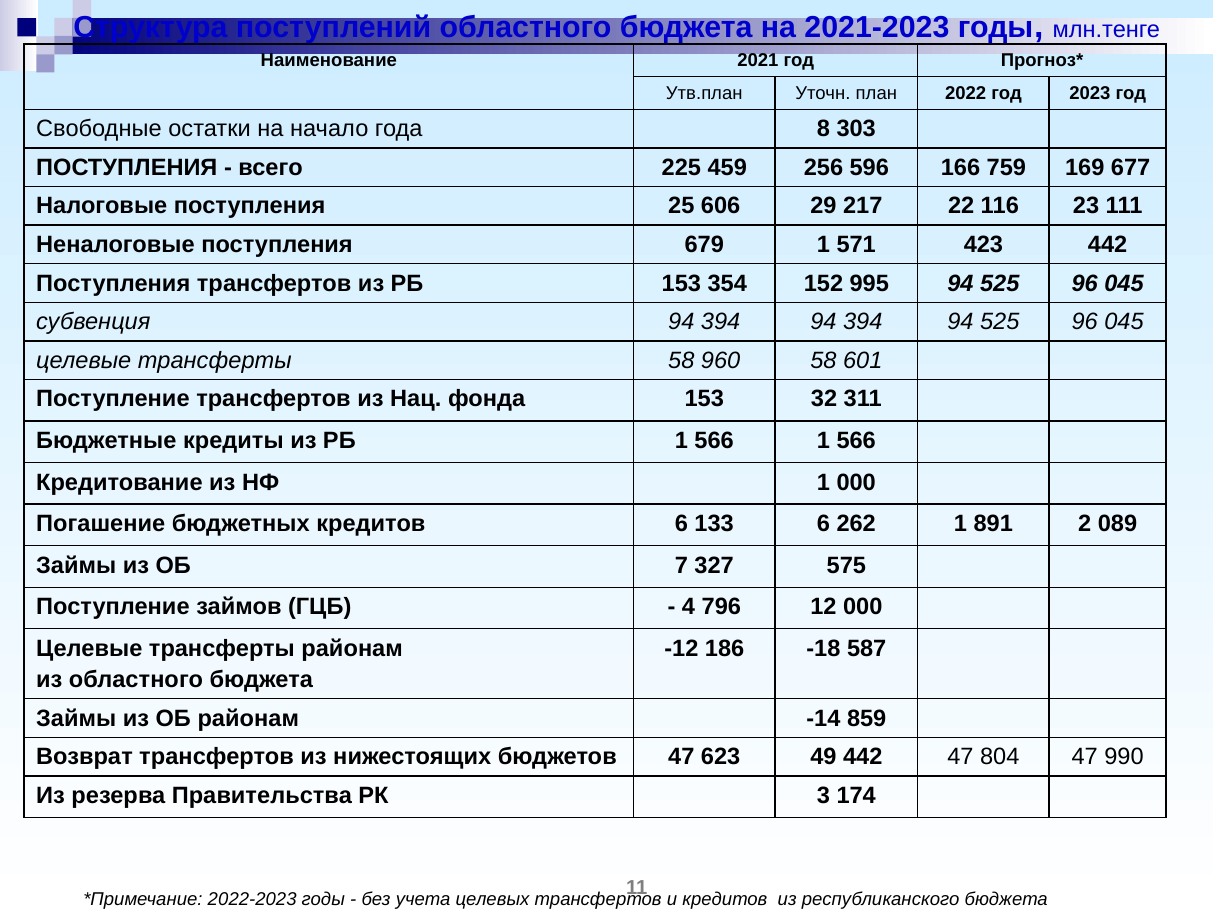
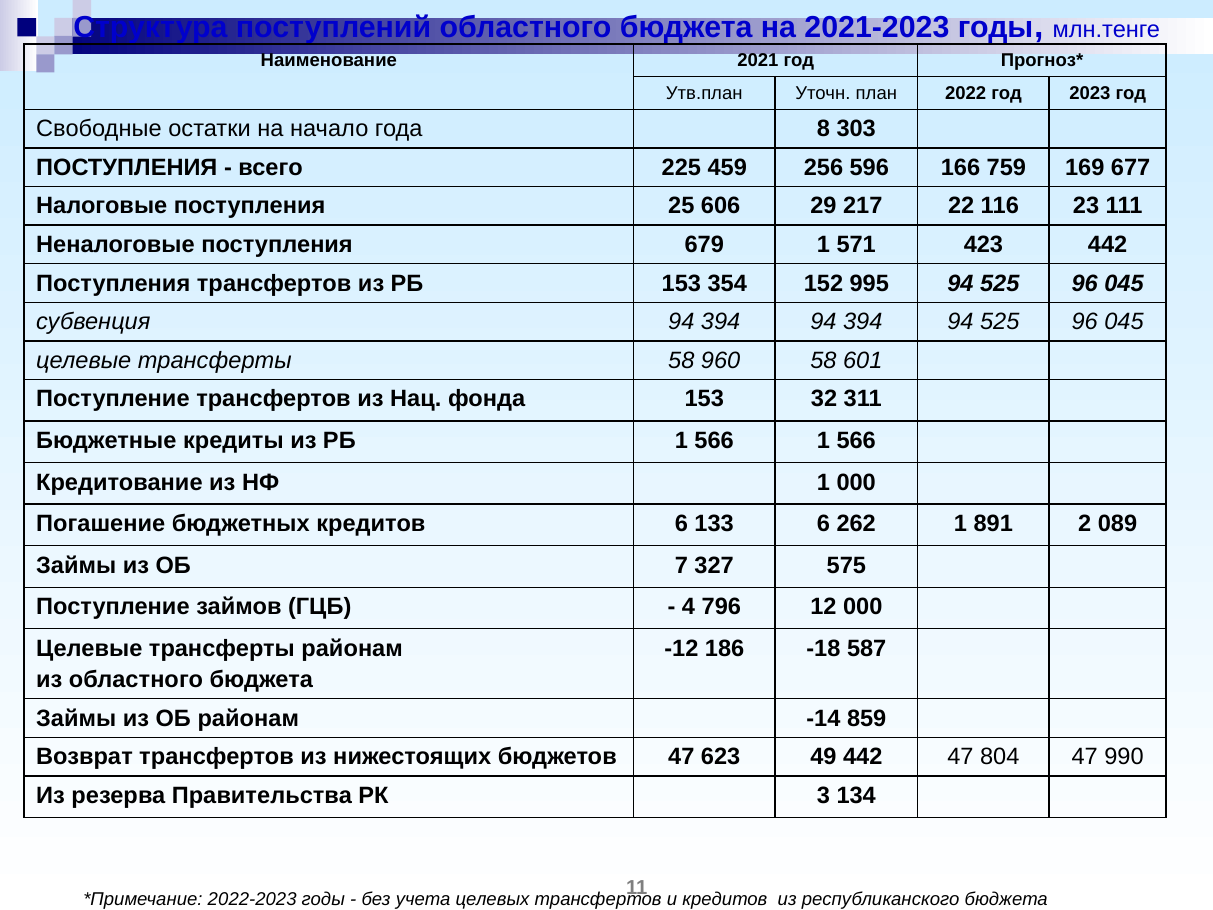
174: 174 -> 134
